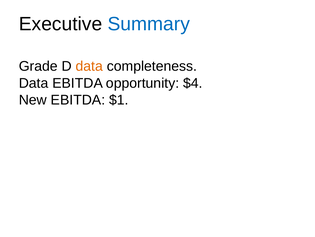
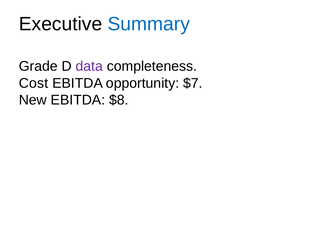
data at (89, 66) colour: orange -> purple
Data at (34, 83): Data -> Cost
$4: $4 -> $7
$1: $1 -> $8
